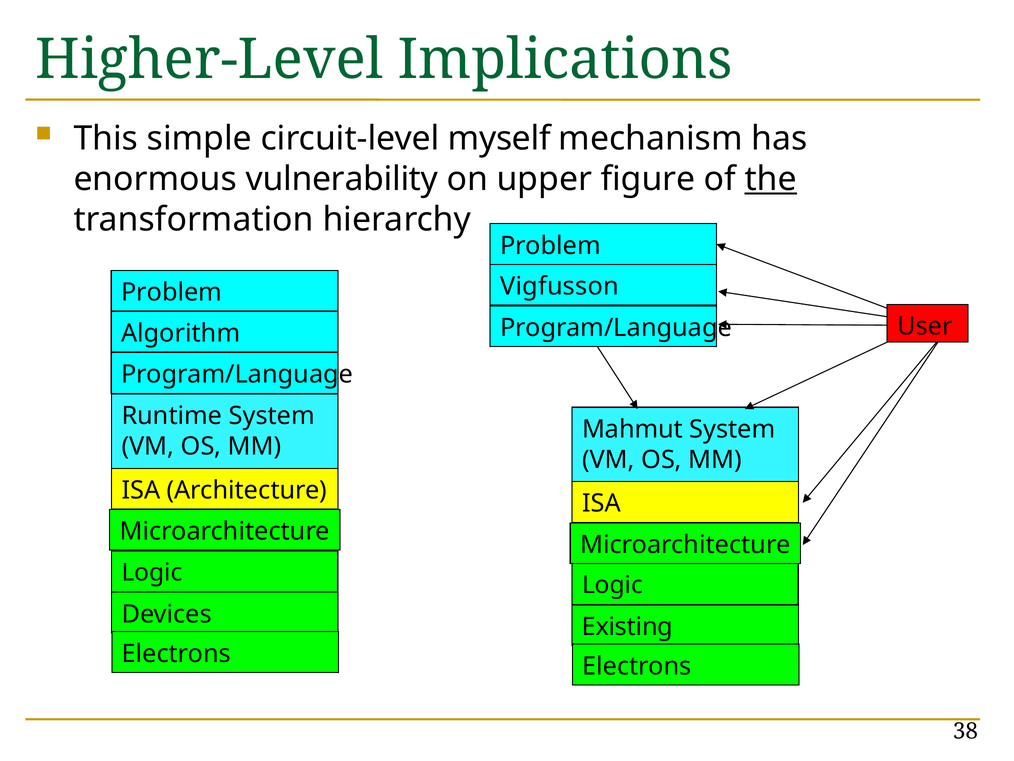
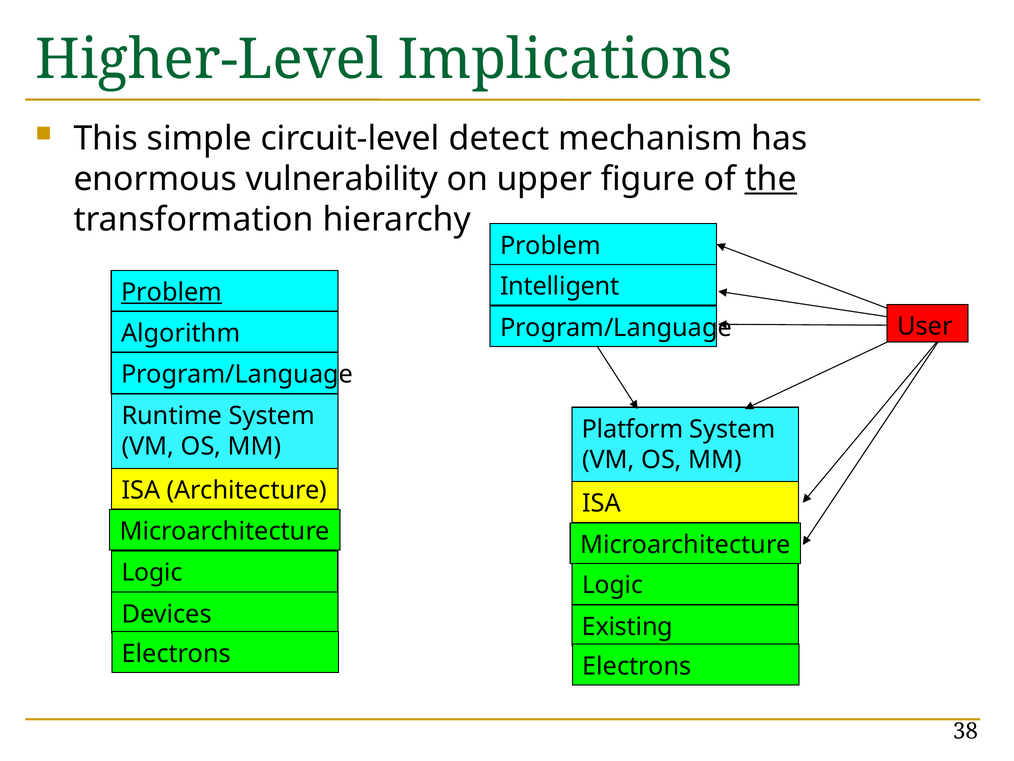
myself: myself -> detect
Vigfusson: Vigfusson -> Intelligent
Problem at (172, 292) underline: none -> present
Mahmut: Mahmut -> Platform
